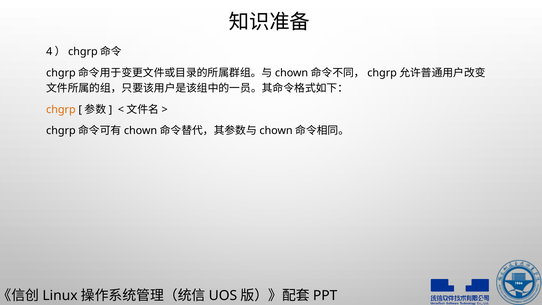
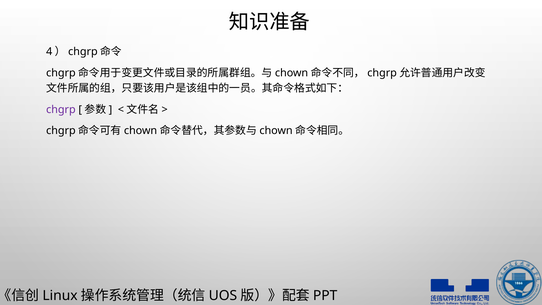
chgrp colour: orange -> purple
